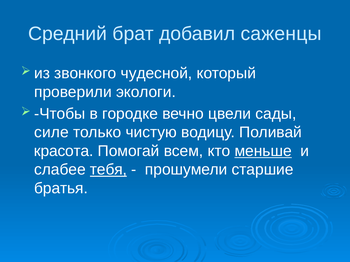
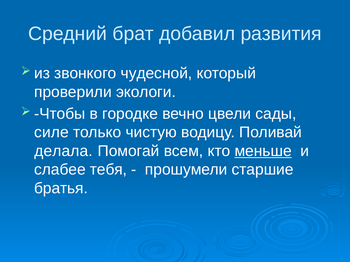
саженцы: саженцы -> развития
красота: красота -> делала
тебя underline: present -> none
